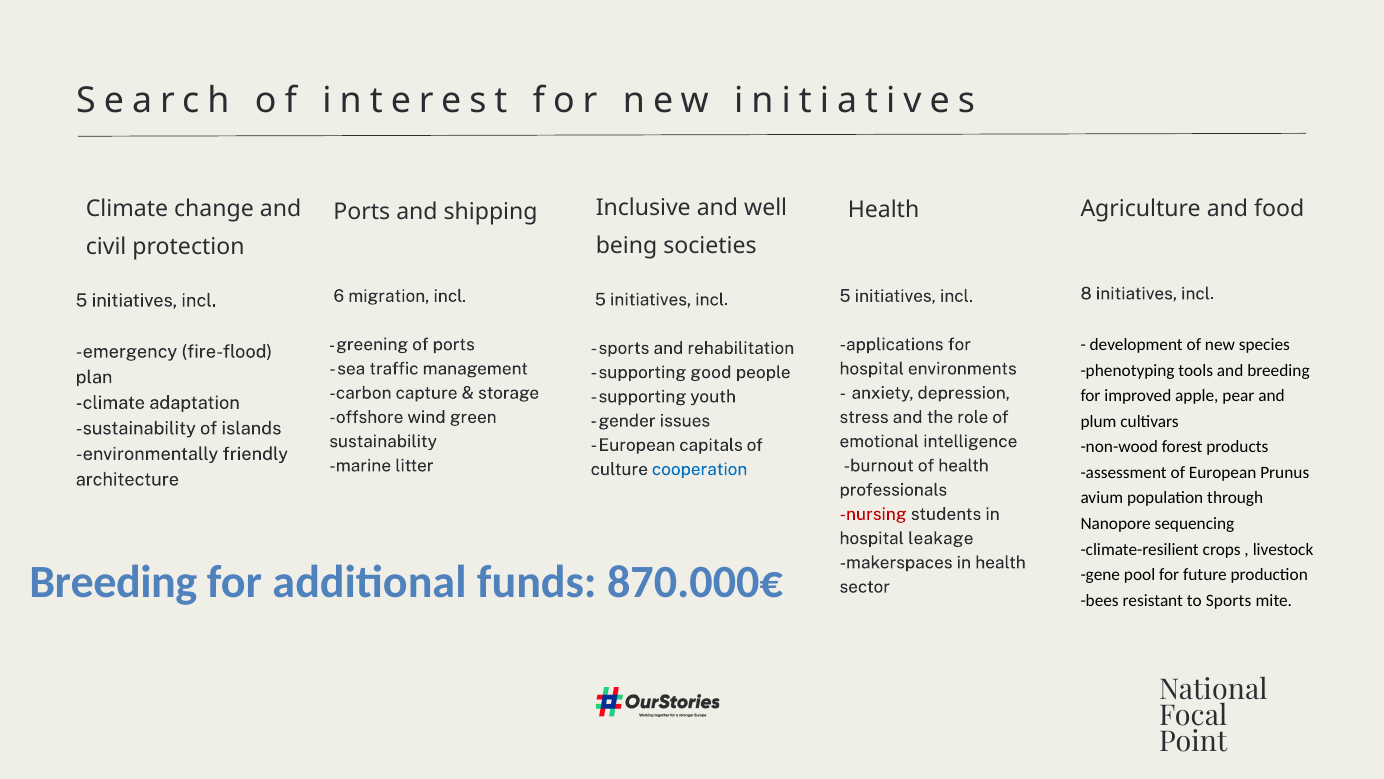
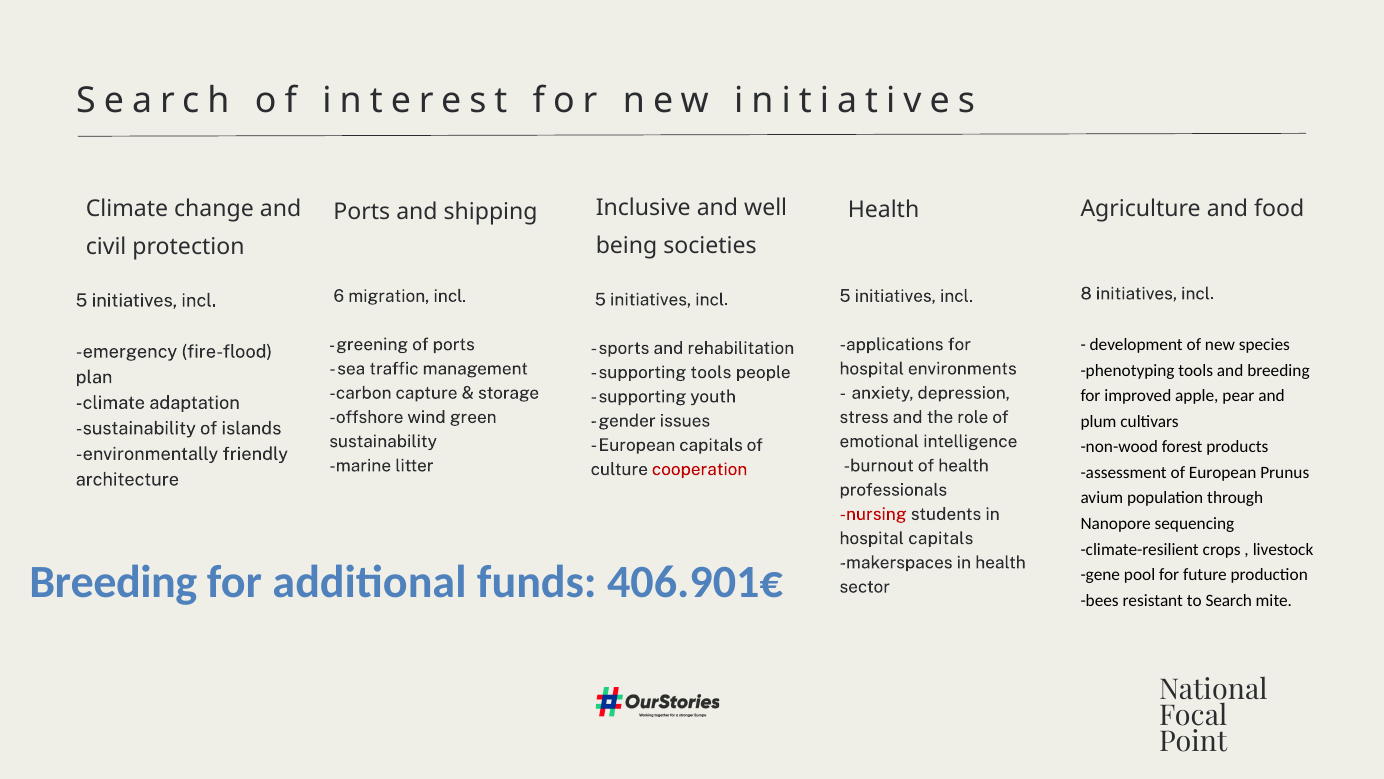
supporting good: good -> tools
cooperation colour: blue -> red
hospital leakage: leakage -> capitals
870.000€: 870.000€ -> 406.901€
to Sports: Sports -> Search
